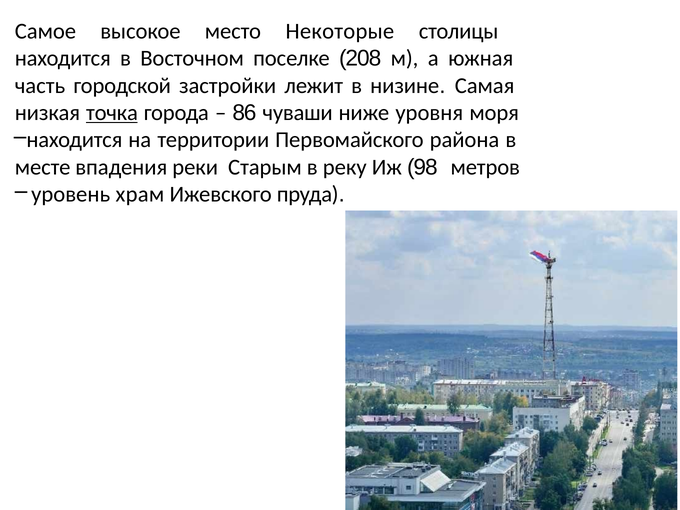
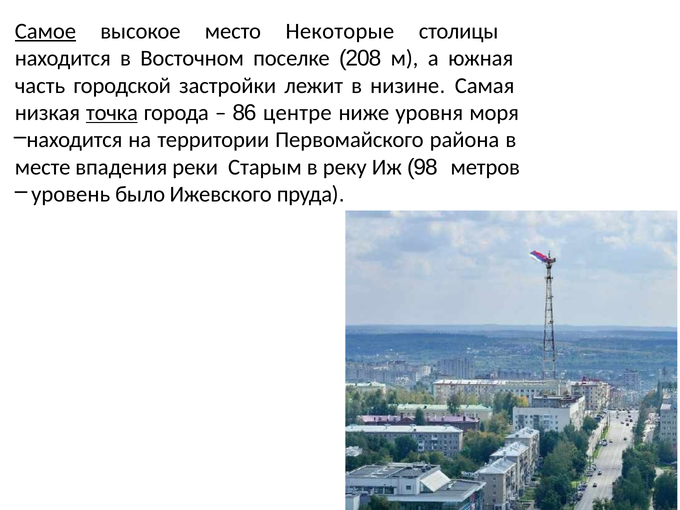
Самое underline: none -> present
чуваши: чуваши -> центре
храм: храм -> было
